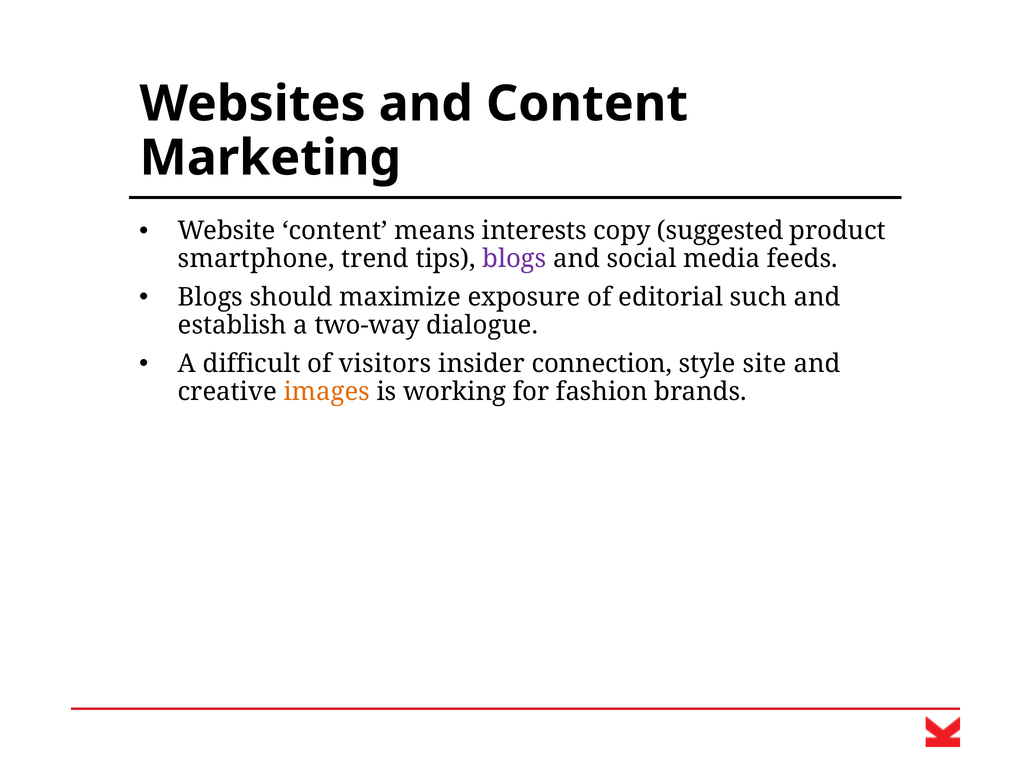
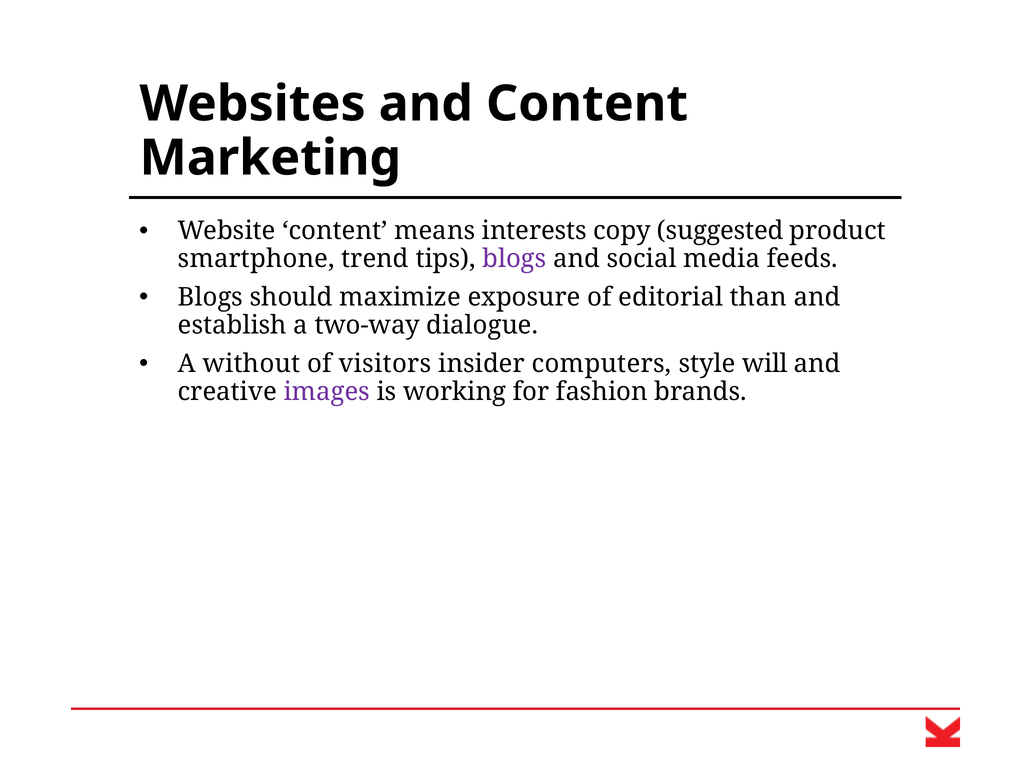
such: such -> than
difficult: difficult -> without
connection: connection -> computers
site: site -> will
images colour: orange -> purple
